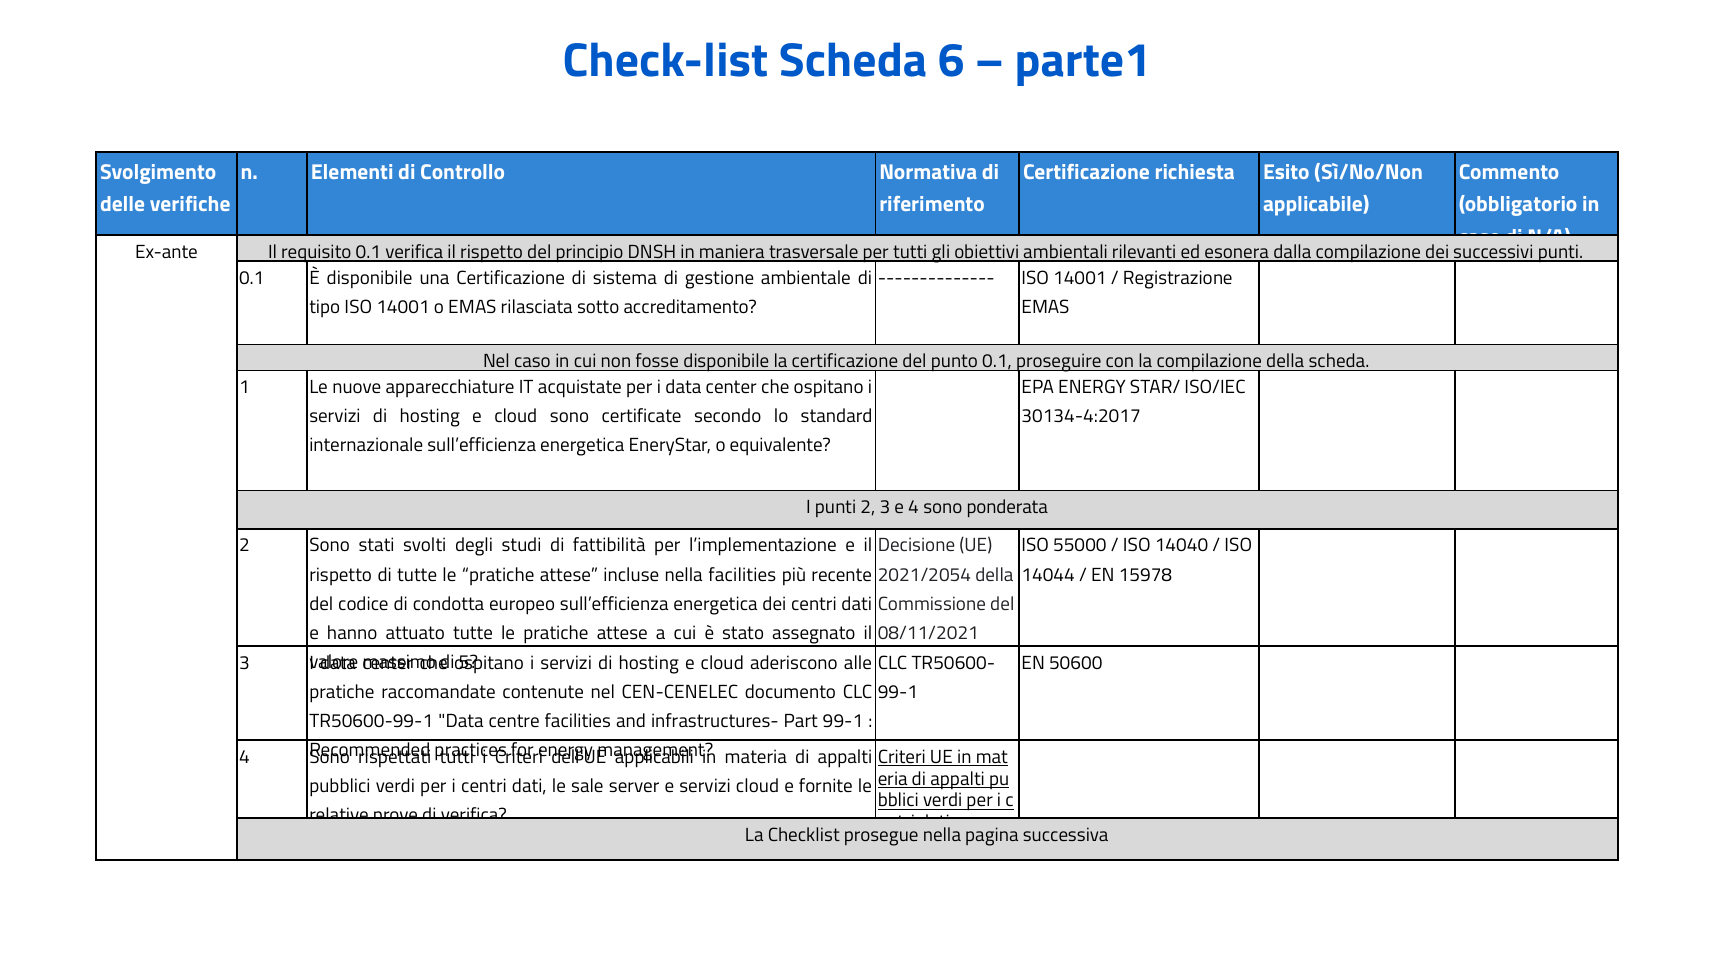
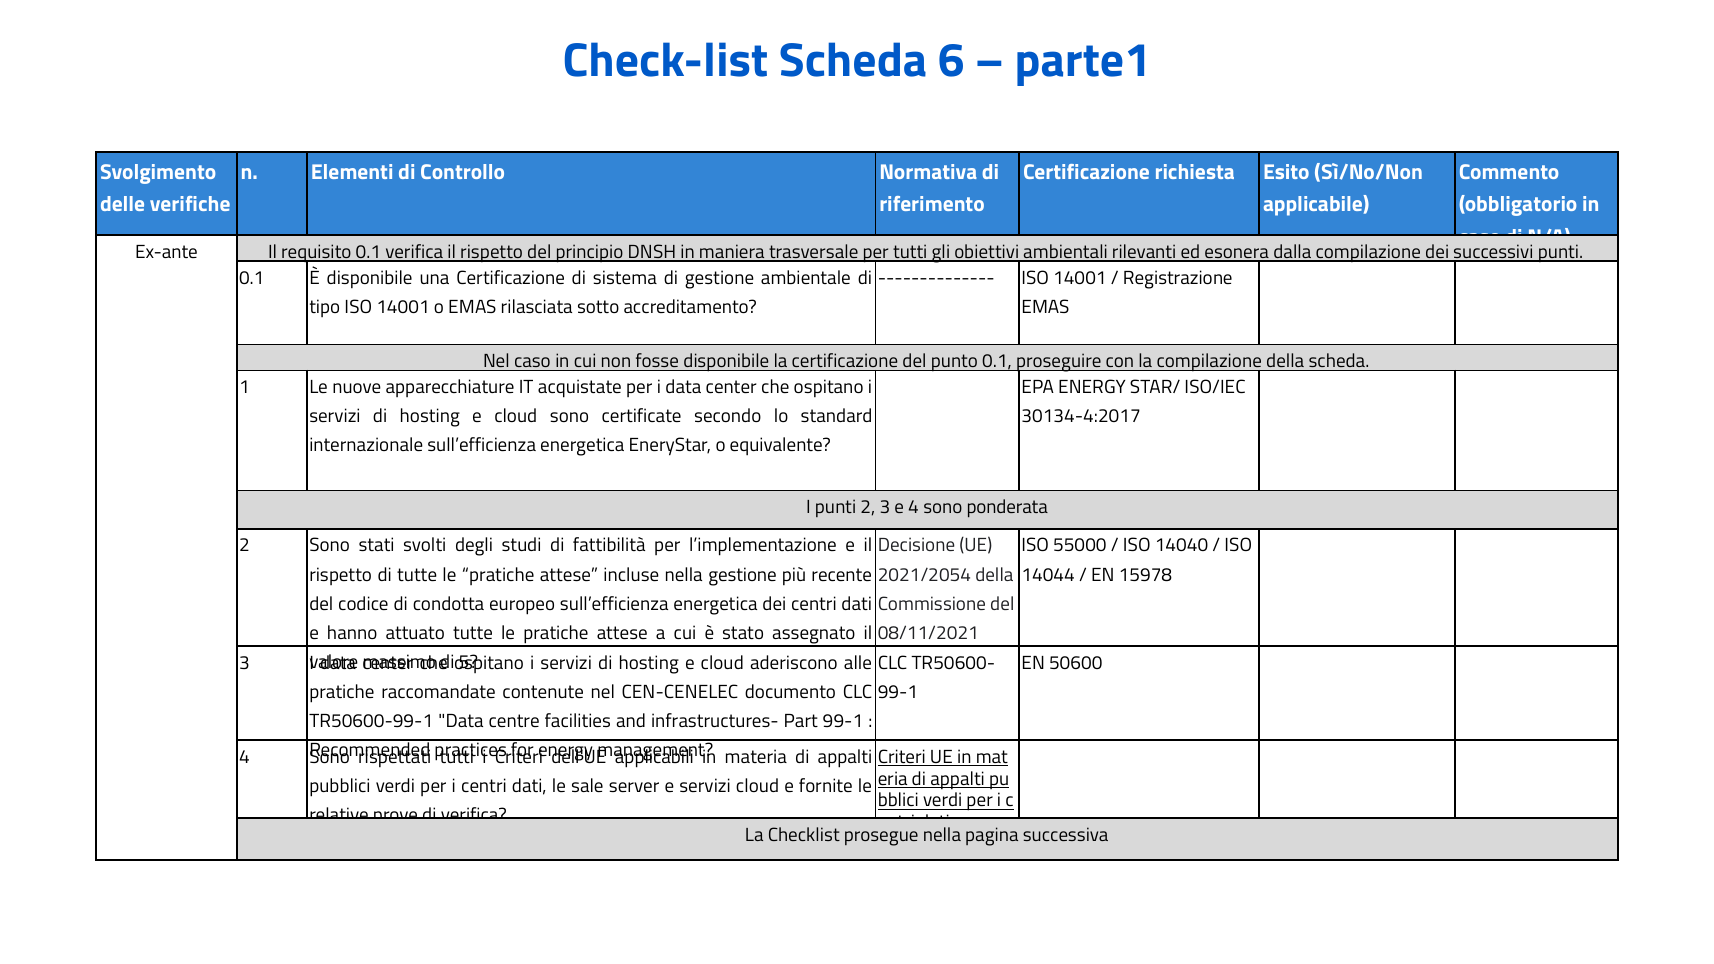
nella facilities: facilities -> gestione
